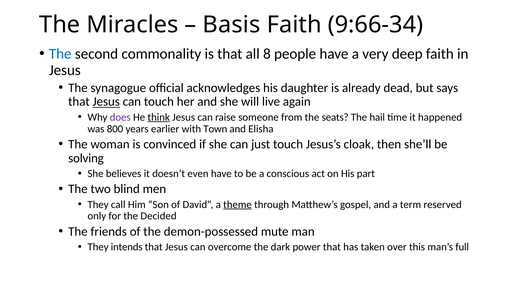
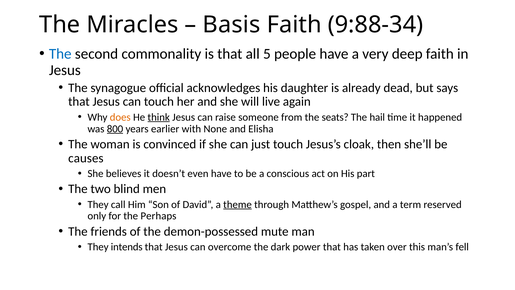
9:66-34: 9:66-34 -> 9:88-34
8: 8 -> 5
Jesus at (106, 102) underline: present -> none
does colour: purple -> orange
800 underline: none -> present
Town: Town -> None
solving: solving -> causes
Decided: Decided -> Perhaps
full: full -> fell
